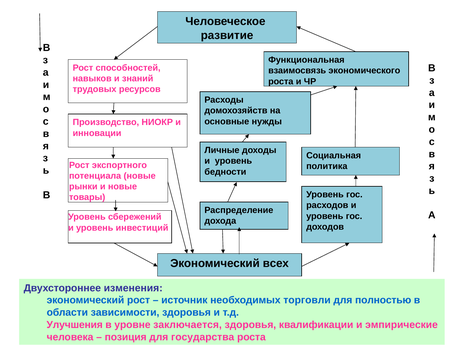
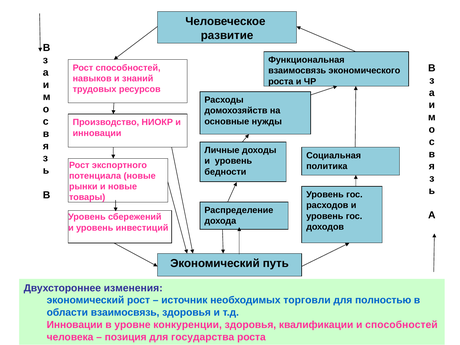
всех: всех -> путь
области зависимости: зависимости -> взаимосвязь
Улучшения at (75, 325): Улучшения -> Инновации
заключается: заключается -> конкуренции
и эмпирические: эмпирические -> способностей
